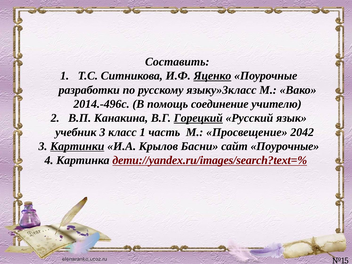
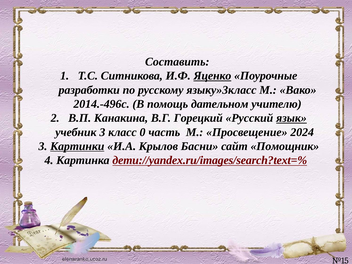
соединение: соединение -> дательном
Горецкий underline: present -> none
язык underline: none -> present
класс 1: 1 -> 0
2042: 2042 -> 2024
сайт Поурочные: Поурочные -> Помощник
